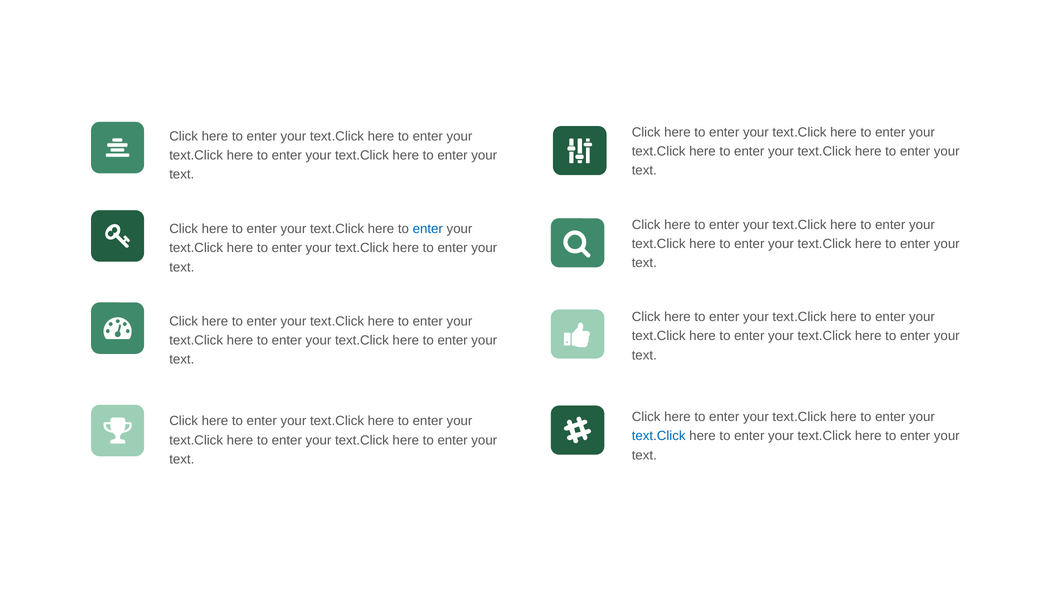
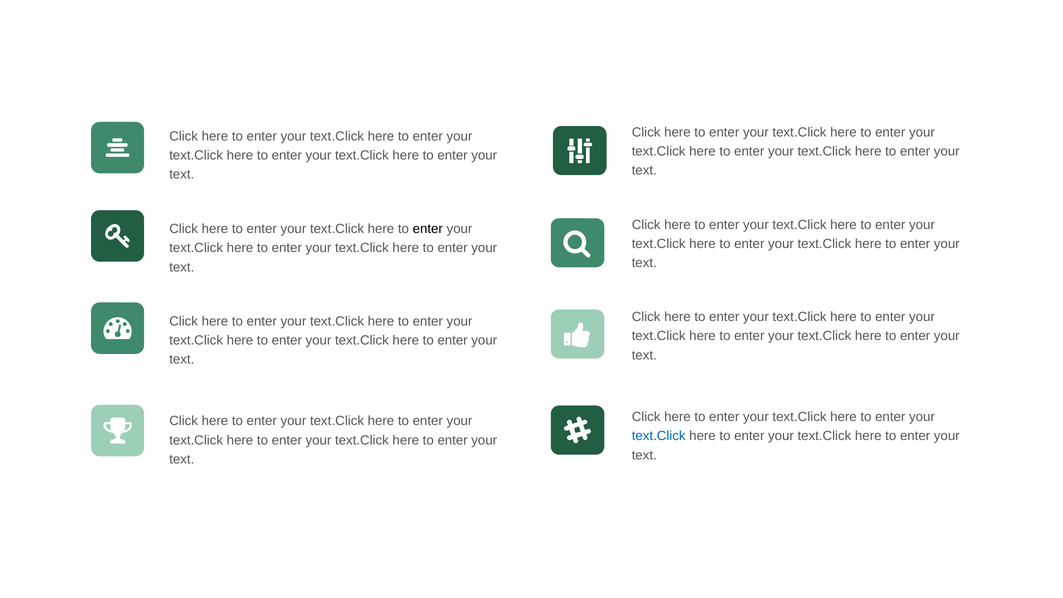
enter at (428, 229) colour: blue -> black
